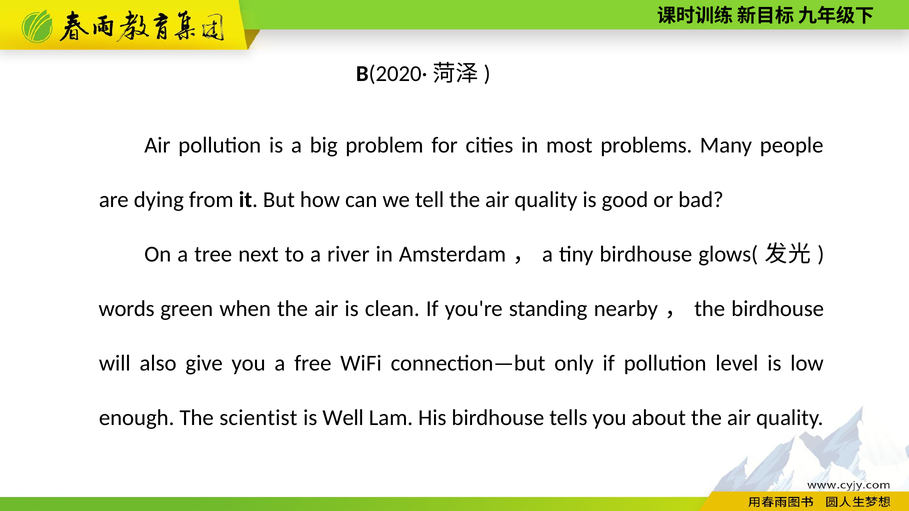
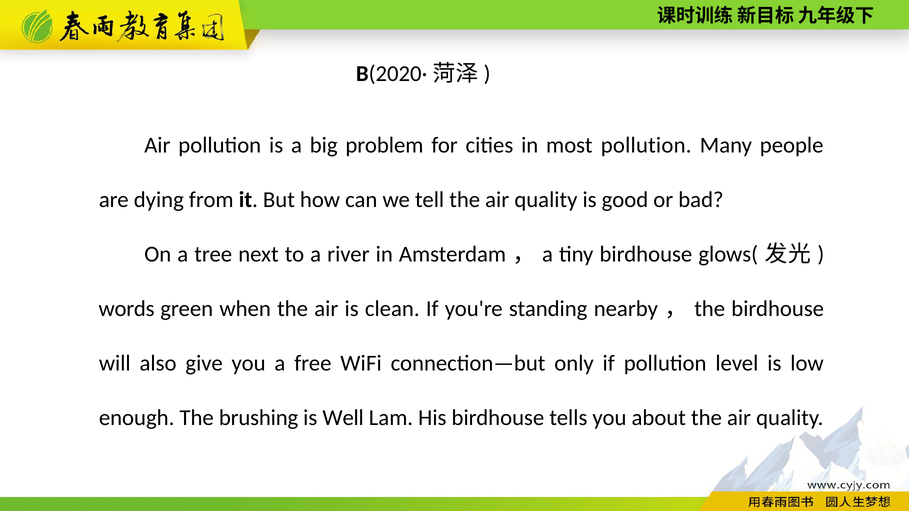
most problems: problems -> pollution
scientist: scientist -> brushing
